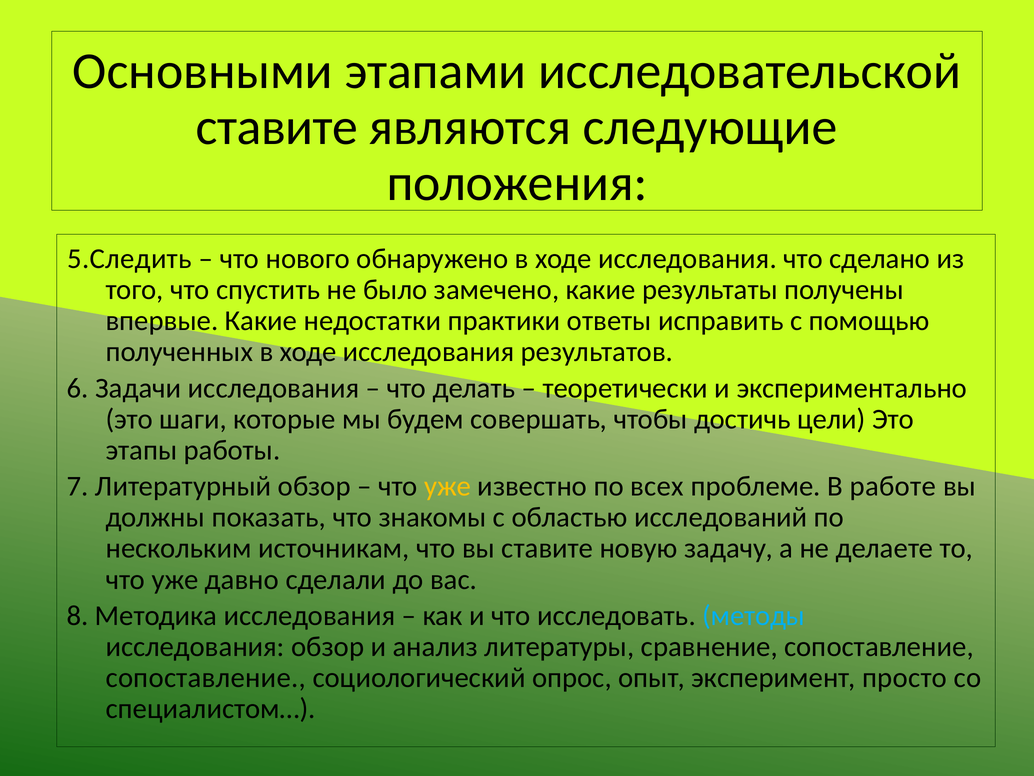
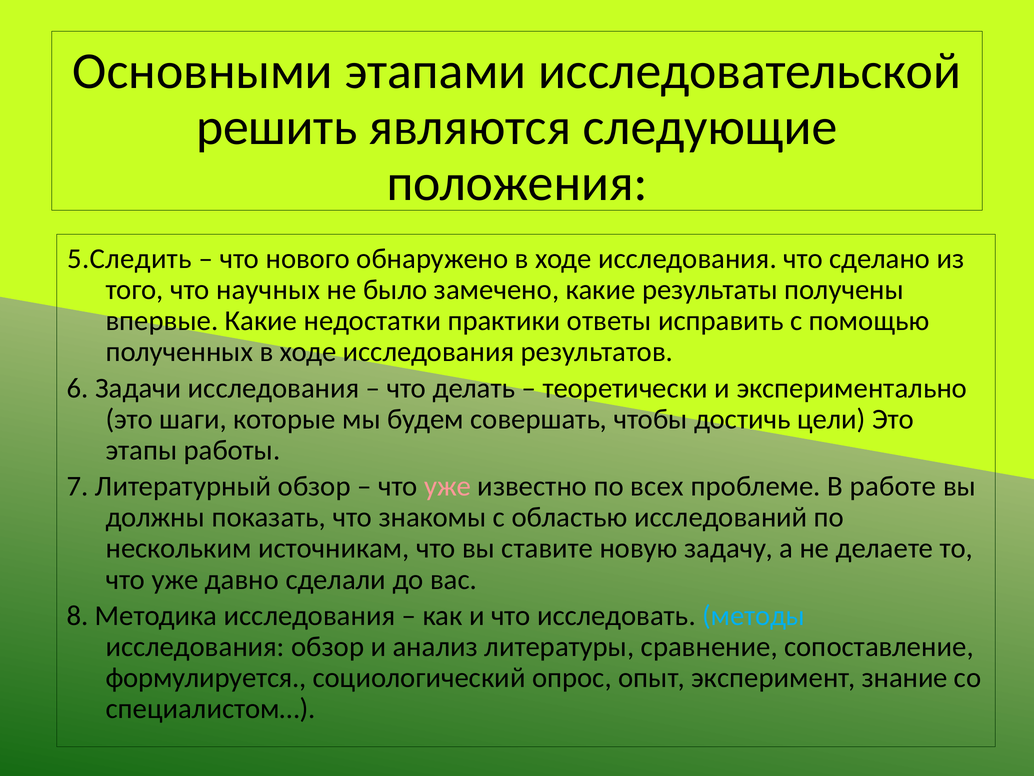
ставите at (277, 127): ставите -> решить
спустить: спустить -> научных
уже at (448, 486) colour: yellow -> pink
сопоставление at (206, 677): сопоставление -> формулируется
просто: просто -> знание
